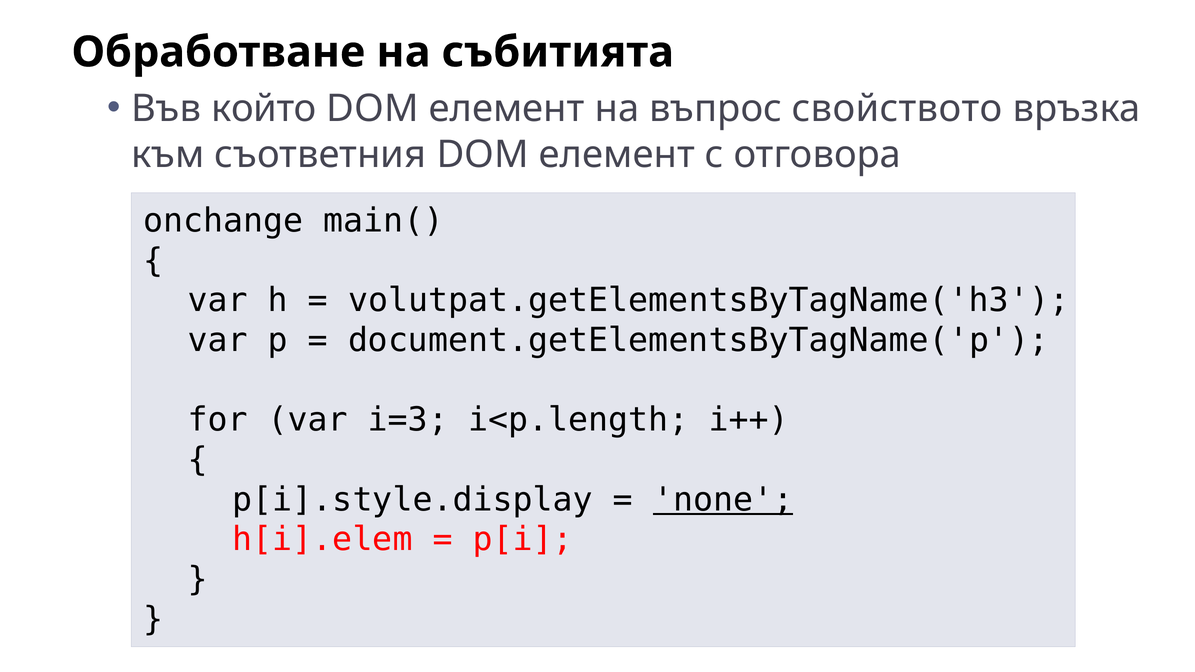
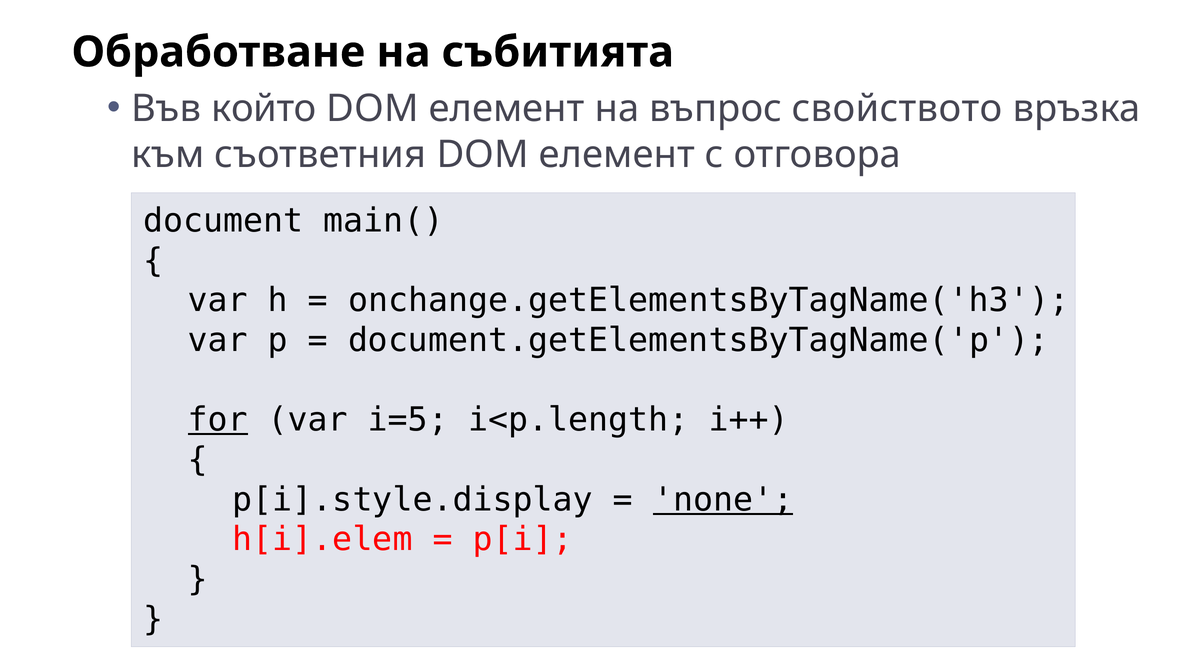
onchange: onchange -> document
volutpat.getElementsByTagName('h3: volutpat.getElementsByTagName('h3 -> onchange.getElementsByTagName('h3
for underline: none -> present
i=3: i=3 -> i=5
